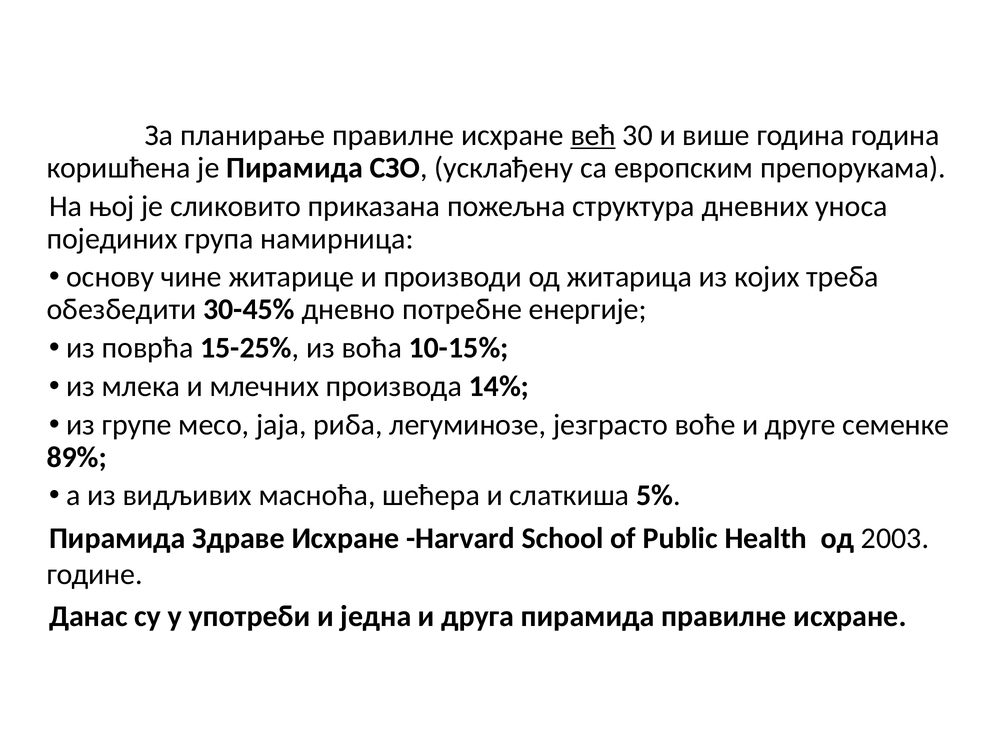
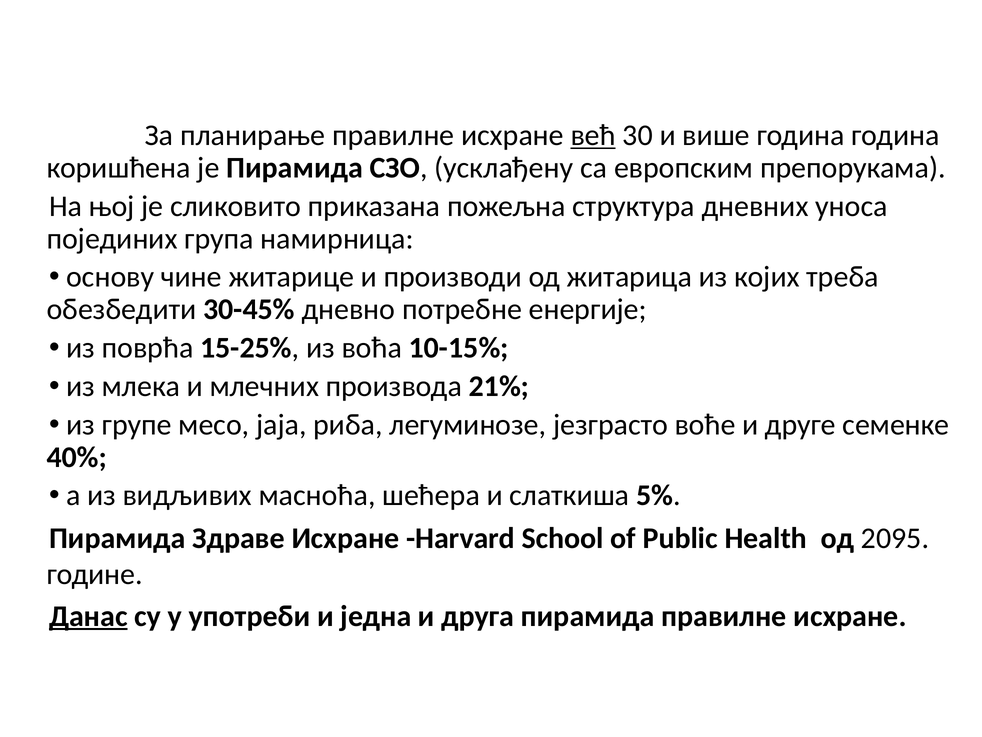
14%: 14% -> 21%
89%: 89% -> 40%
2003: 2003 -> 2095
Данас underline: none -> present
